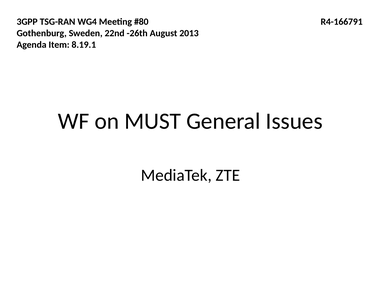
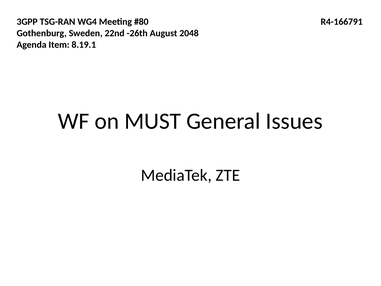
2013: 2013 -> 2048
